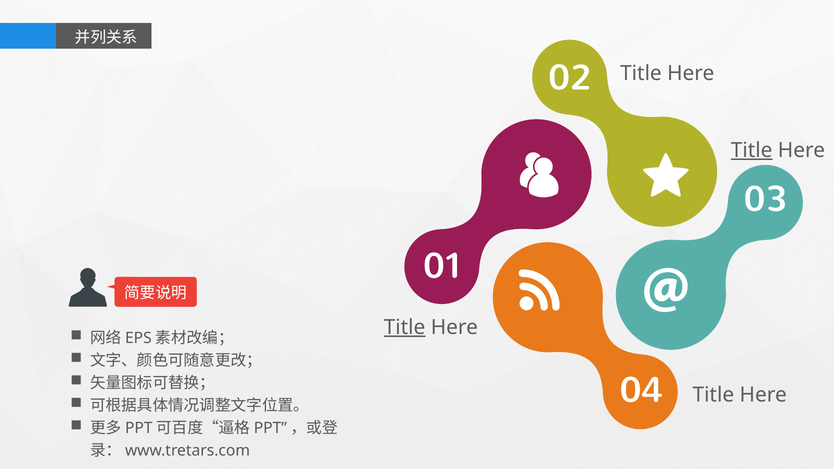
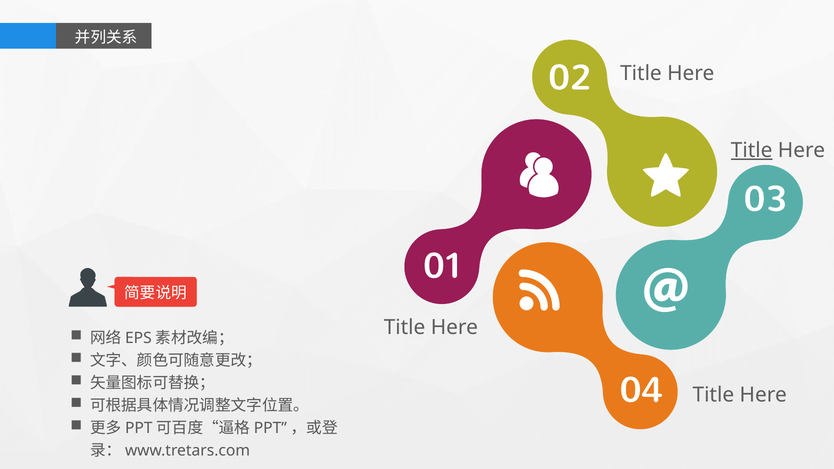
Title at (405, 327) underline: present -> none
